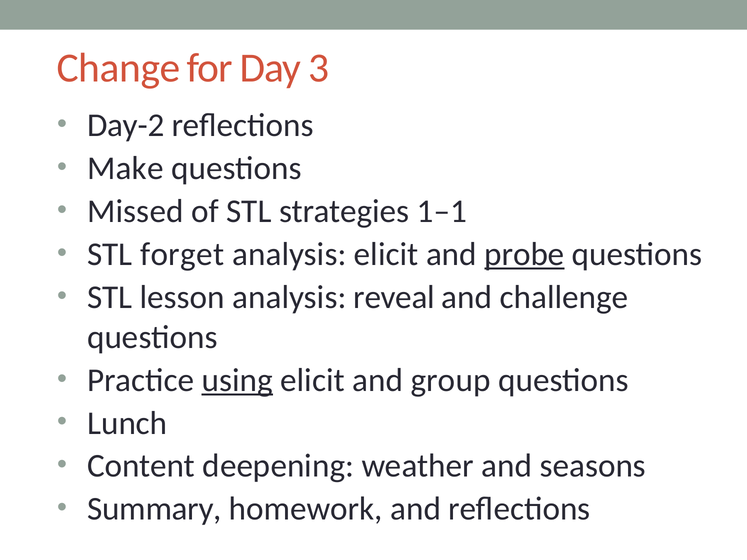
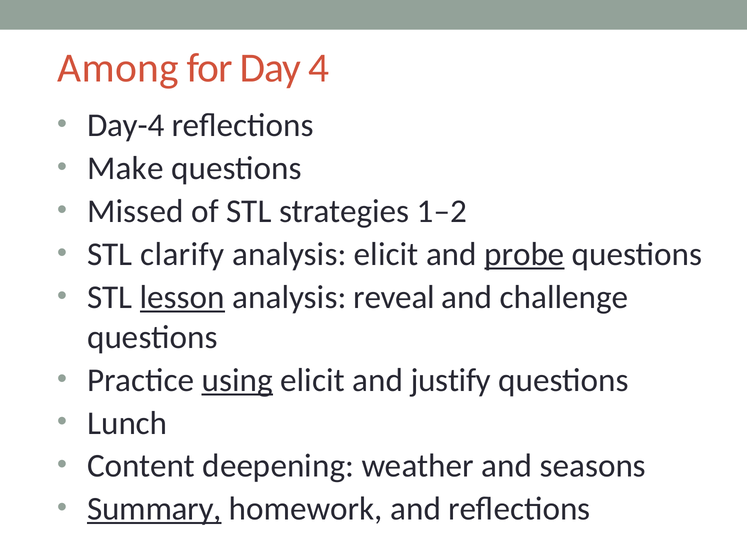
Change: Change -> Among
3: 3 -> 4
Day-2: Day-2 -> Day-4
1–1: 1–1 -> 1–2
forget: forget -> clarify
lesson underline: none -> present
group: group -> justify
Summary underline: none -> present
